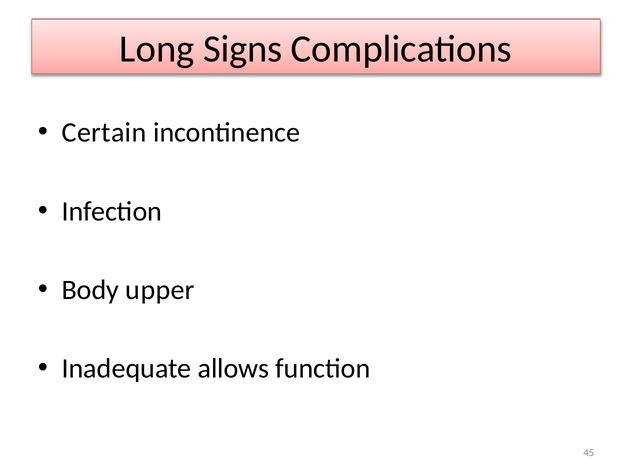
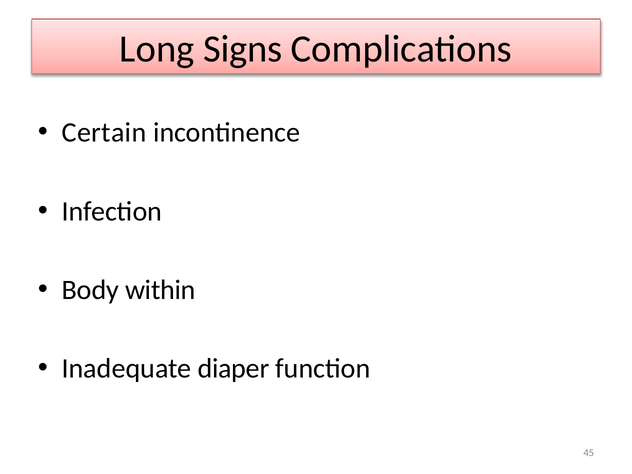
upper: upper -> within
allows: allows -> diaper
